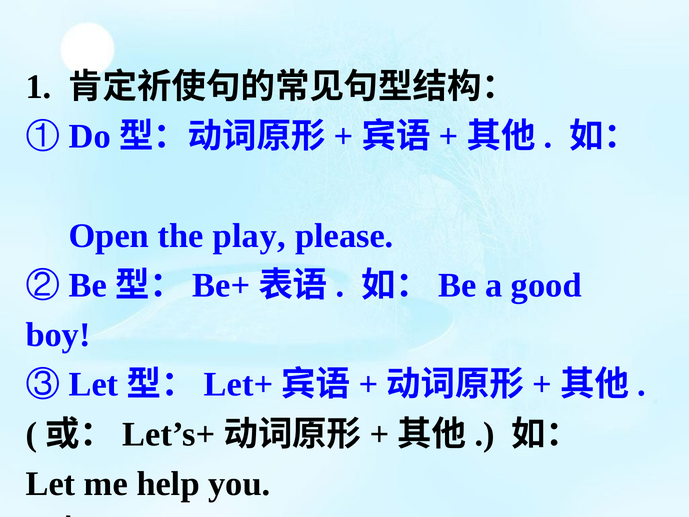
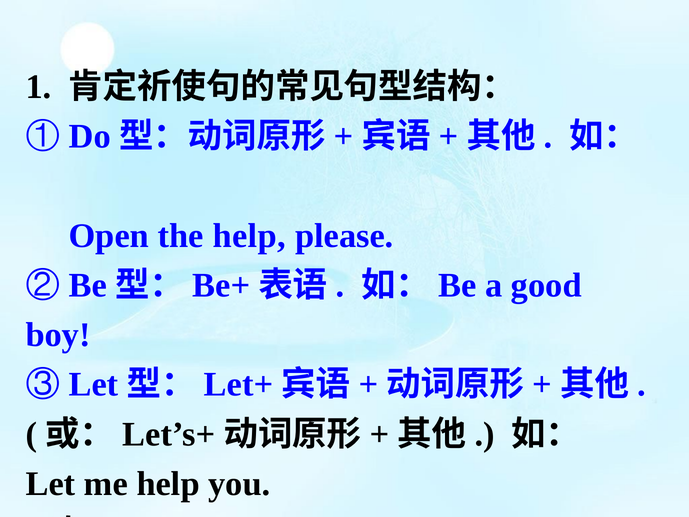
the play: play -> help
